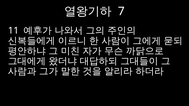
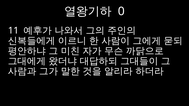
7: 7 -> 0
